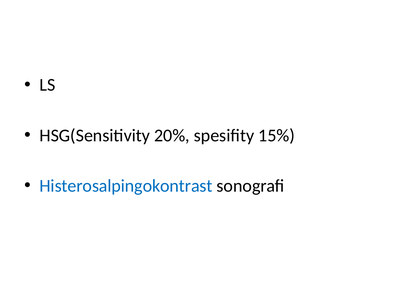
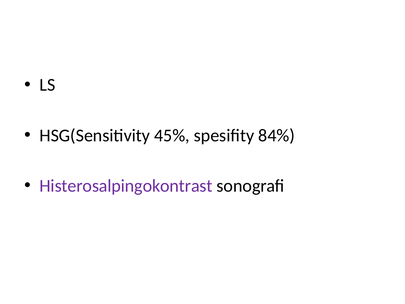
20%: 20% -> 45%
15%: 15% -> 84%
Histerosalpingokontrast colour: blue -> purple
